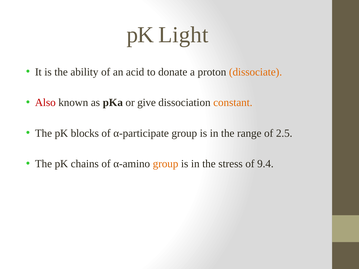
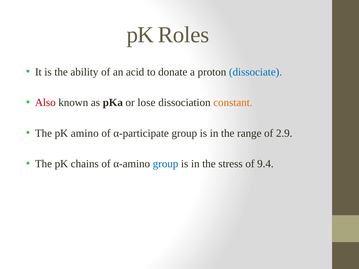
Light: Light -> Roles
dissociate colour: orange -> blue
give: give -> lose
blocks: blocks -> amino
2.5: 2.5 -> 2.9
group at (166, 164) colour: orange -> blue
